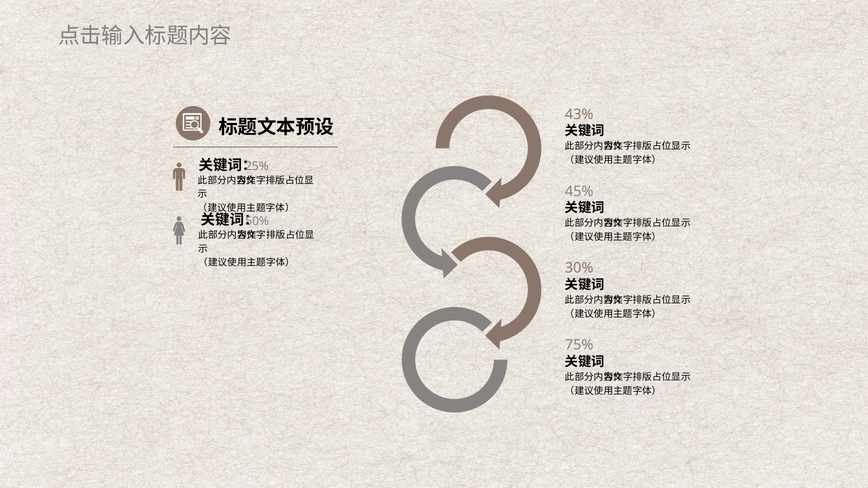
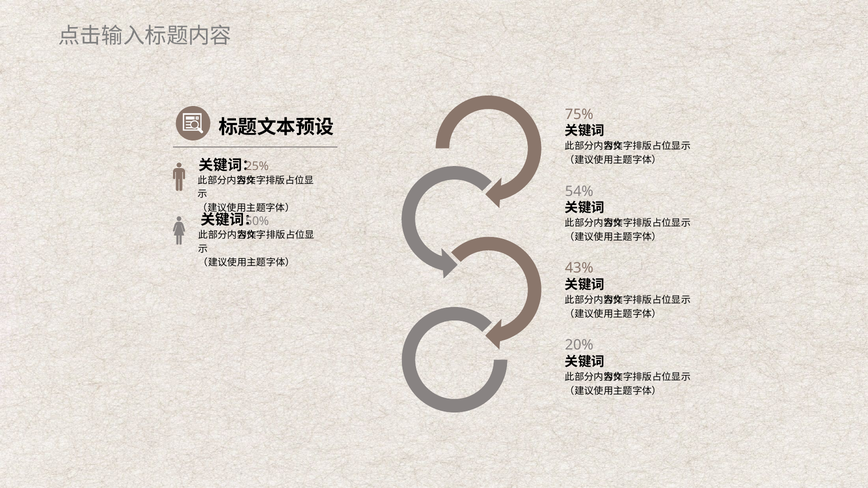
43%: 43% -> 75%
45%: 45% -> 54%
30%: 30% -> 43%
75%: 75% -> 20%
